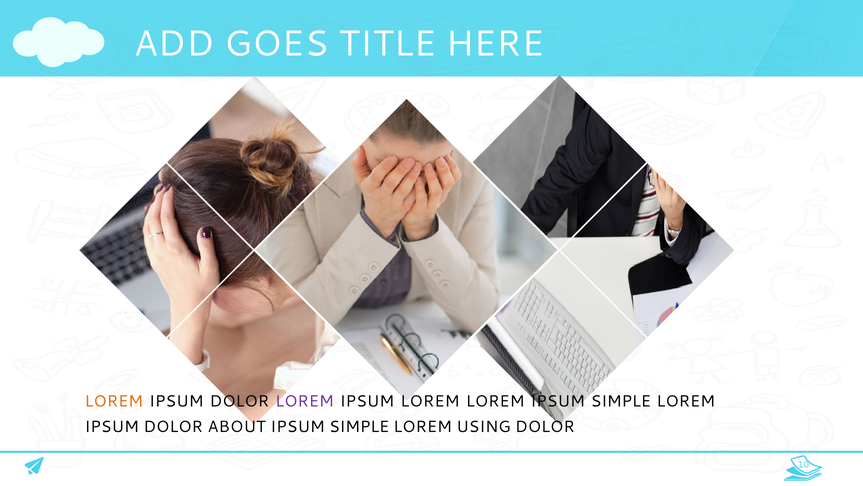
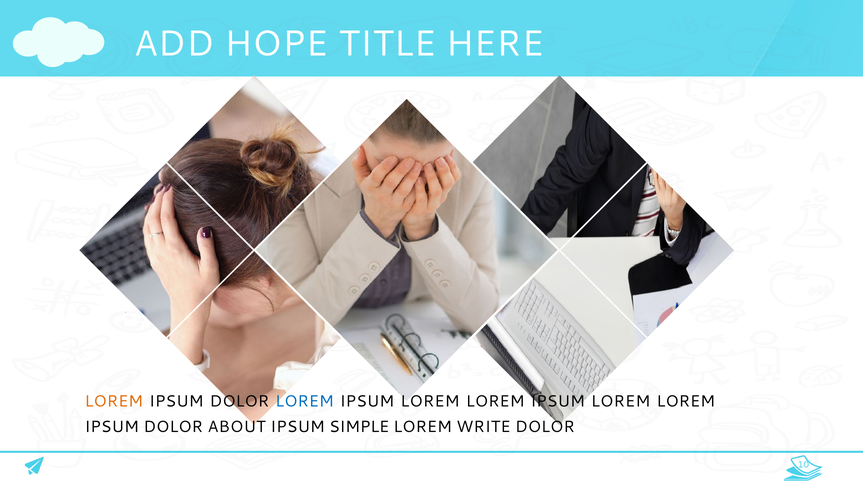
GOES: GOES -> HOPE
LOREM at (304, 401) colour: purple -> blue
SIMPLE at (621, 401): SIMPLE -> LOREM
USING: USING -> WRITE
